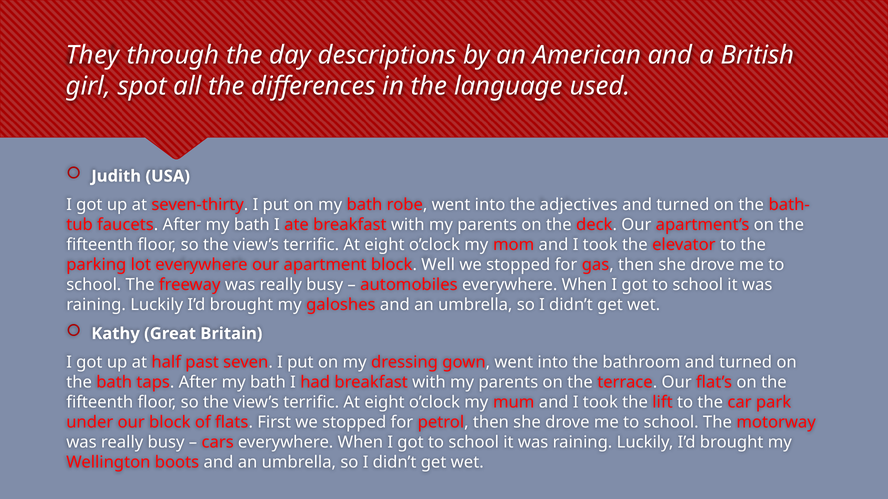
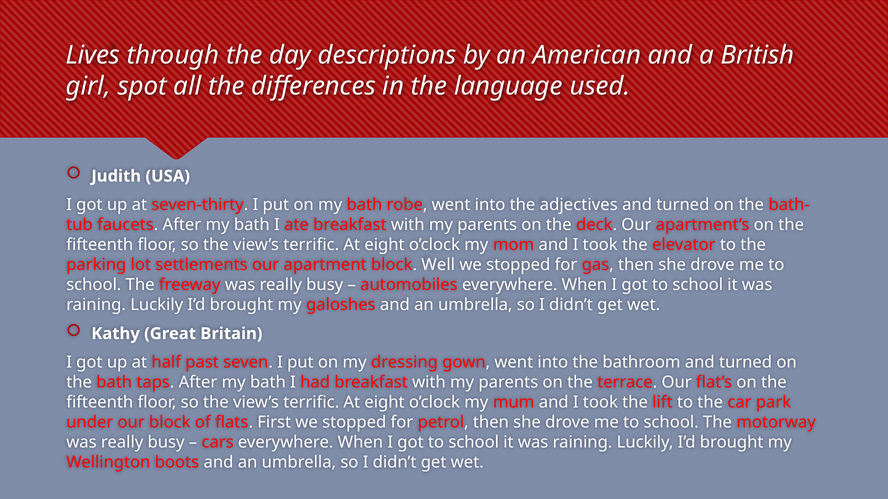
They: They -> Lives
lot everywhere: everywhere -> settlements
